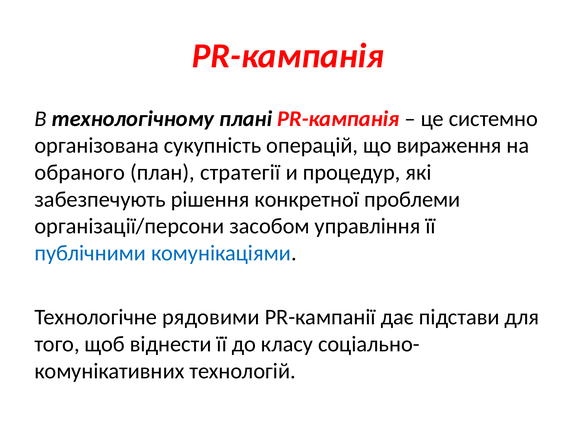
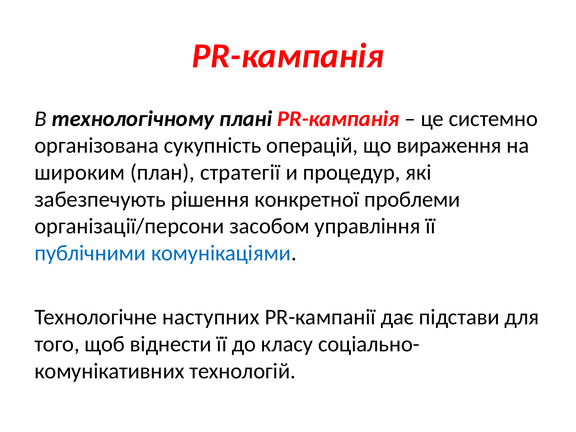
обраного: обраного -> широким
рядовими: рядовими -> наступних
